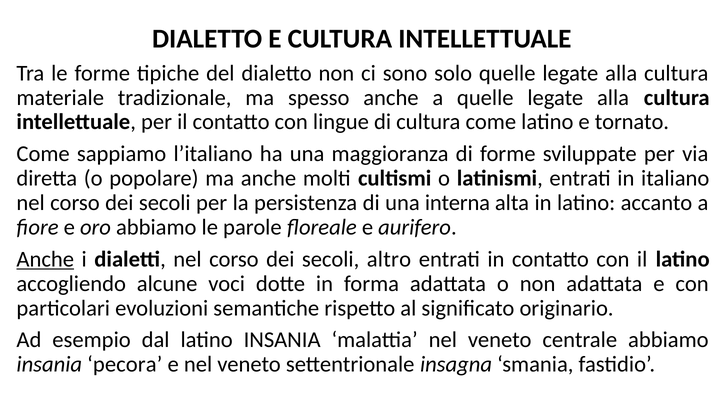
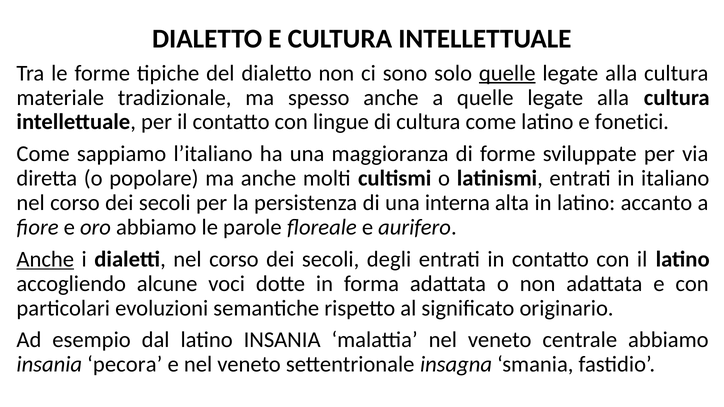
quelle at (507, 73) underline: none -> present
tornato: tornato -> fonetici
altro: altro -> degli
